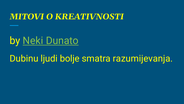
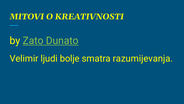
Neki: Neki -> Zato
Dubinu: Dubinu -> Velimir
